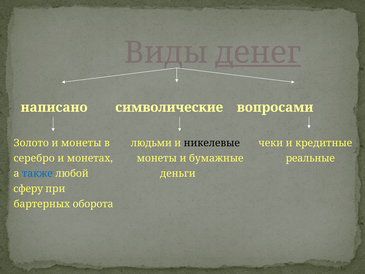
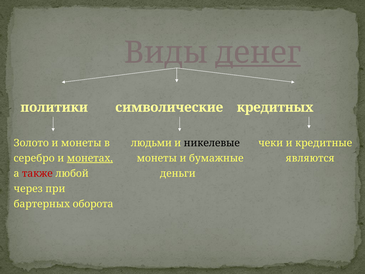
написано: написано -> политики
вопросами: вопросами -> кредитных
монетах underline: none -> present
реальные: реальные -> являются
также colour: blue -> red
сферу: сферу -> через
